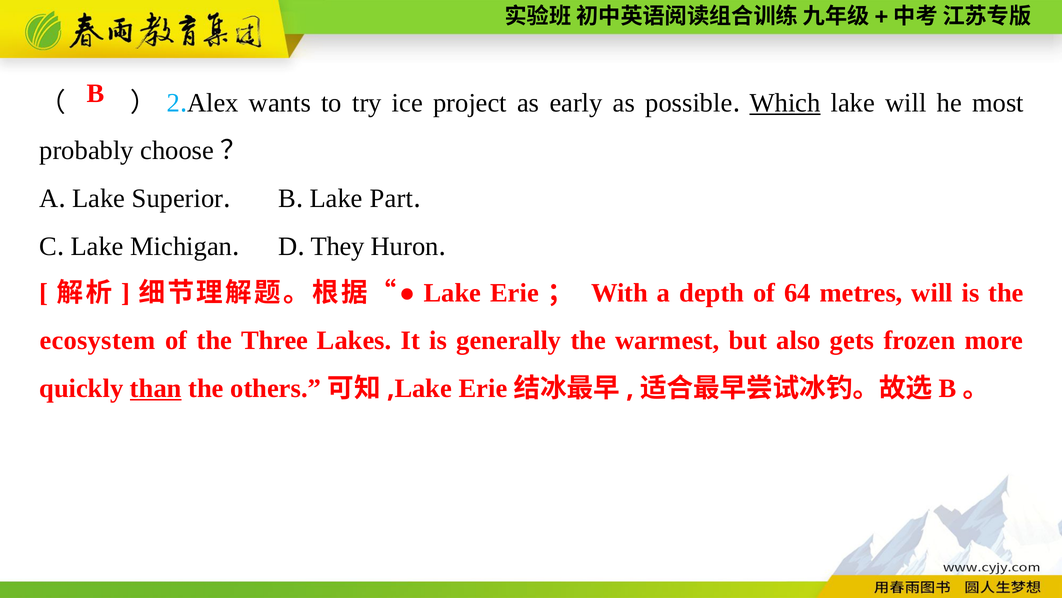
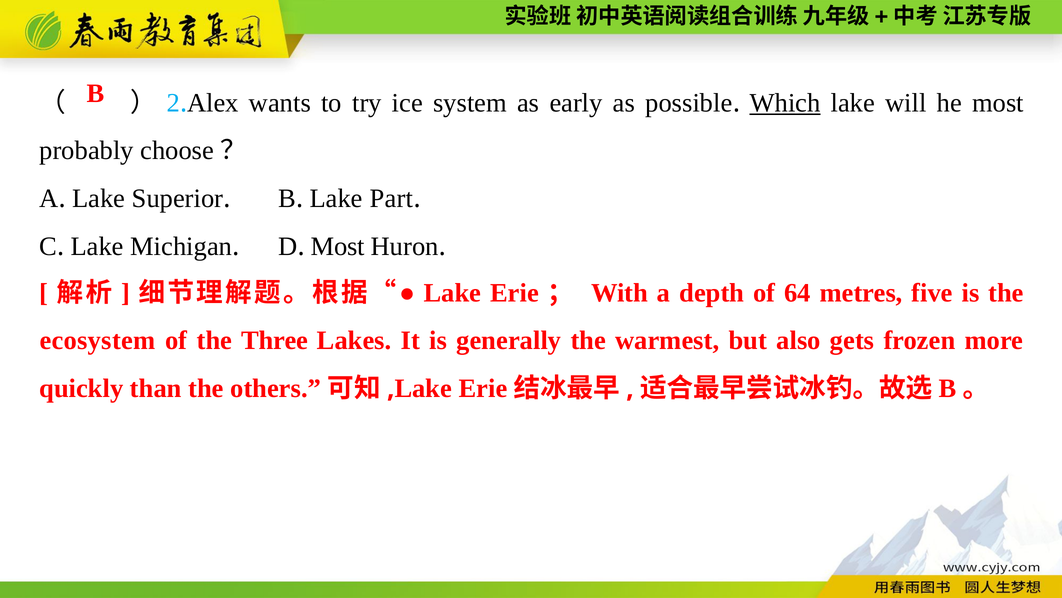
project: project -> system
They at (338, 246): They -> Most
metres will: will -> five
than underline: present -> none
